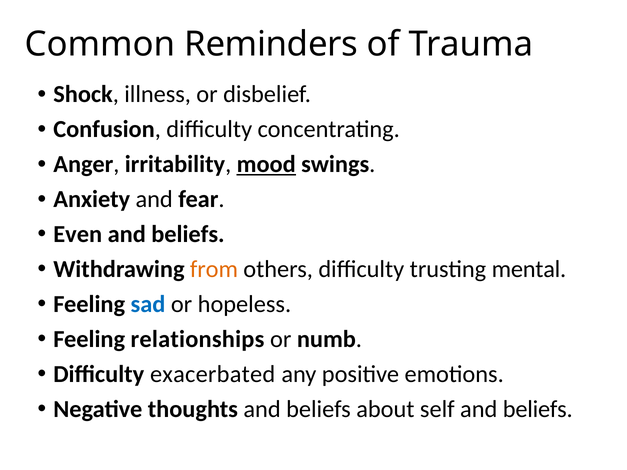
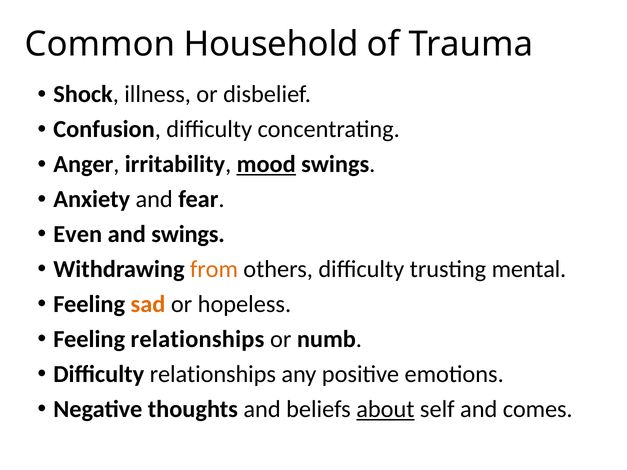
Reminders: Reminders -> Household
beliefs at (188, 235): beliefs -> swings
sad colour: blue -> orange
Difficulty exacerbated: exacerbated -> relationships
about underline: none -> present
self and beliefs: beliefs -> comes
